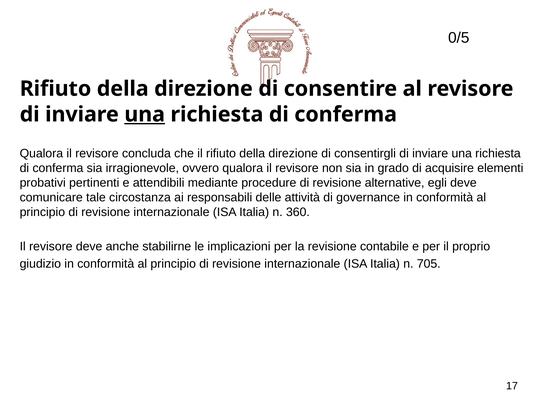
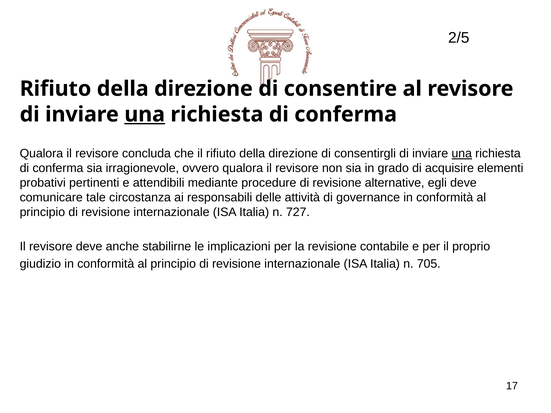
0/5: 0/5 -> 2/5
una at (462, 154) underline: none -> present
360: 360 -> 727
